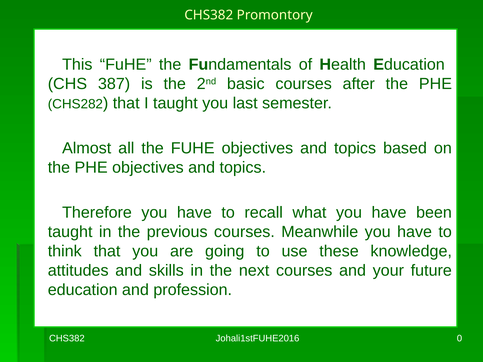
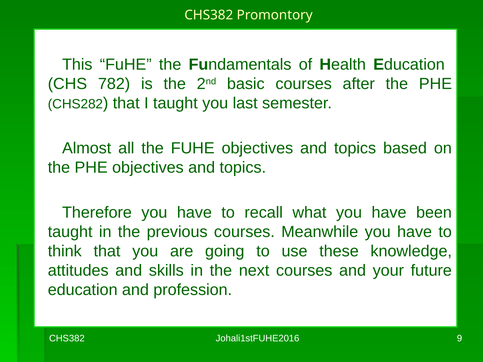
387: 387 -> 782
0: 0 -> 9
